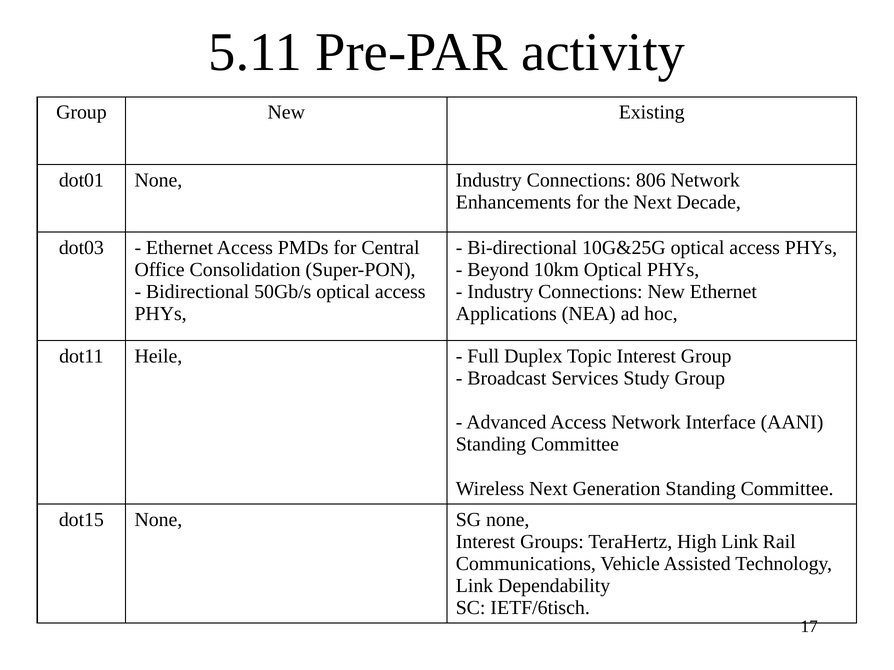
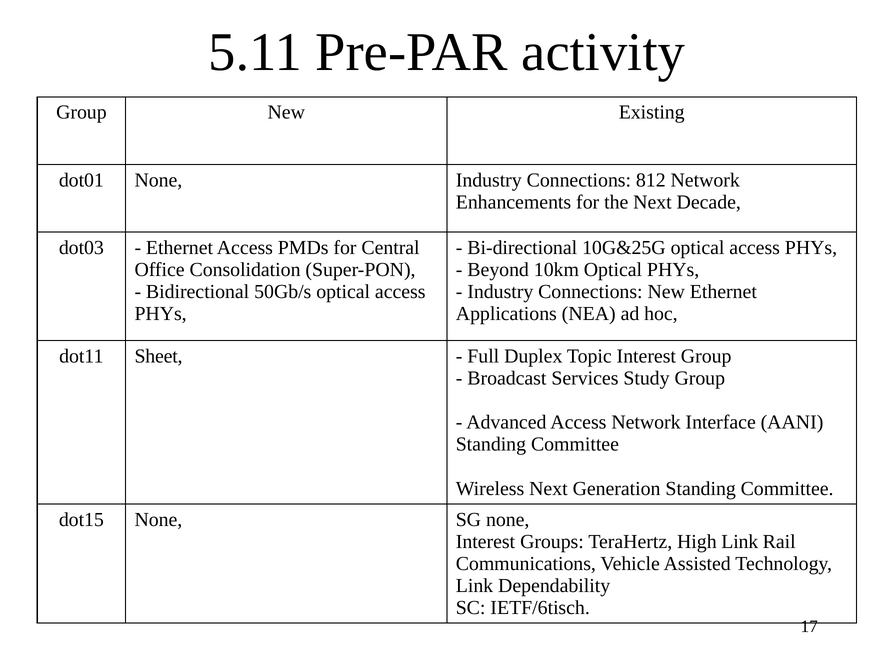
806: 806 -> 812
Heile: Heile -> Sheet
